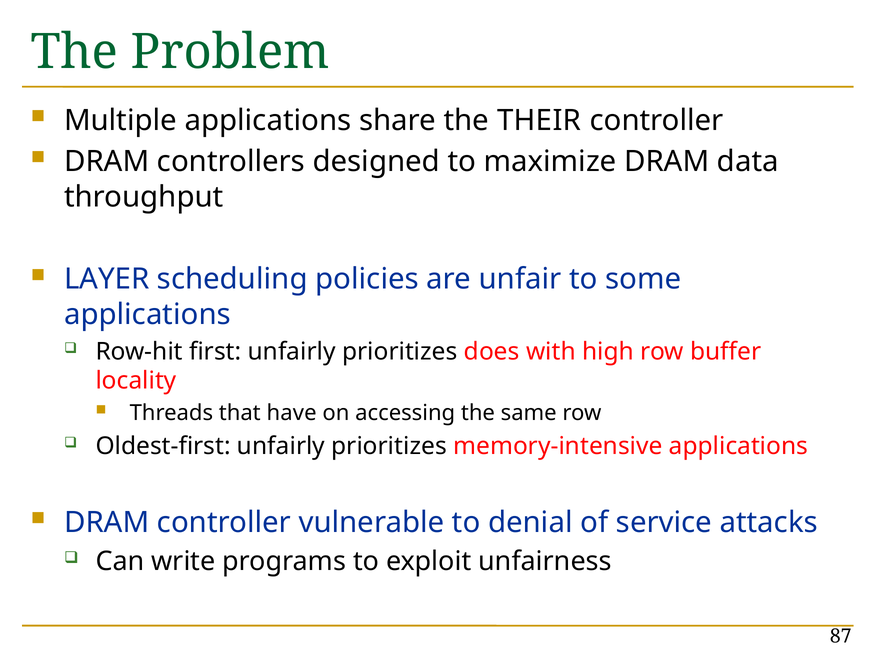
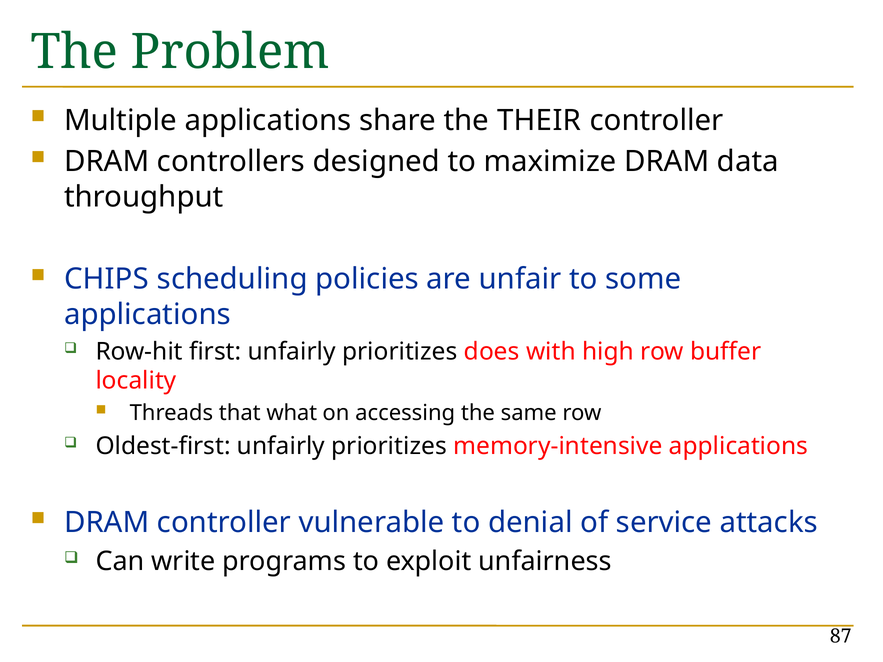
LAYER: LAYER -> CHIPS
have: have -> what
